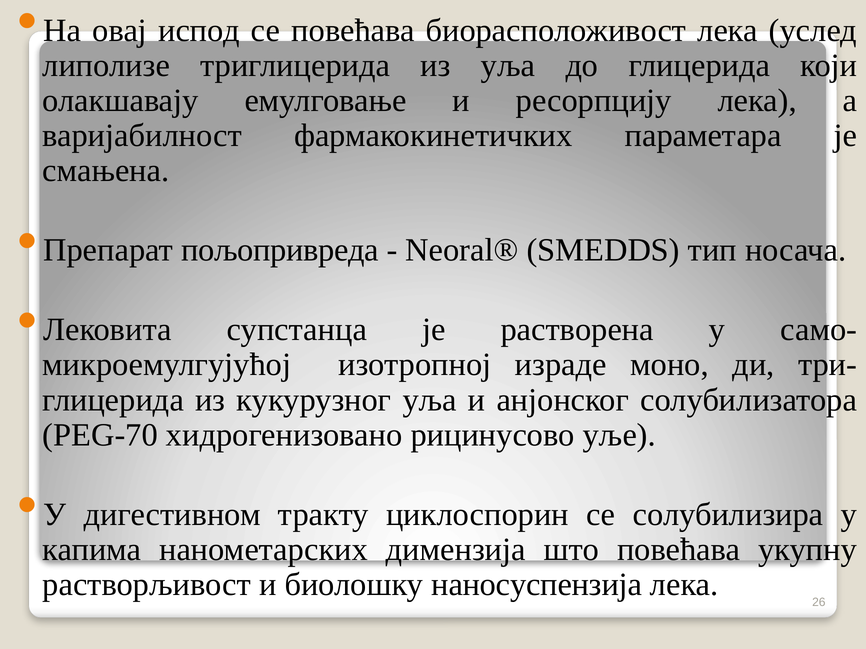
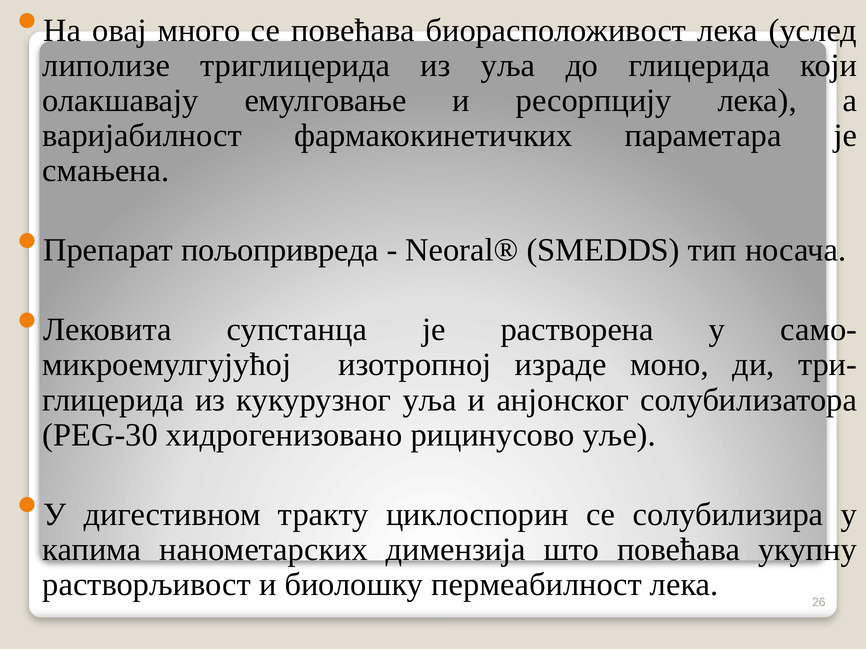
испод: испод -> много
PEG-70: PEG-70 -> PEG-30
наносуспензија: наносуспензија -> пермеабилност
